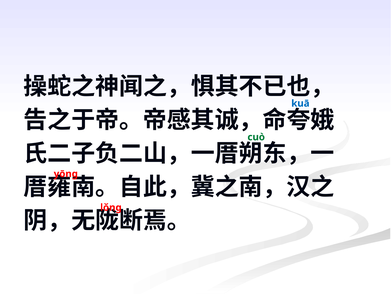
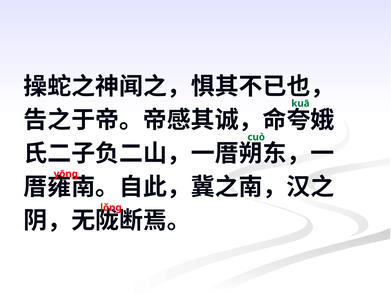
kuā colour: blue -> green
